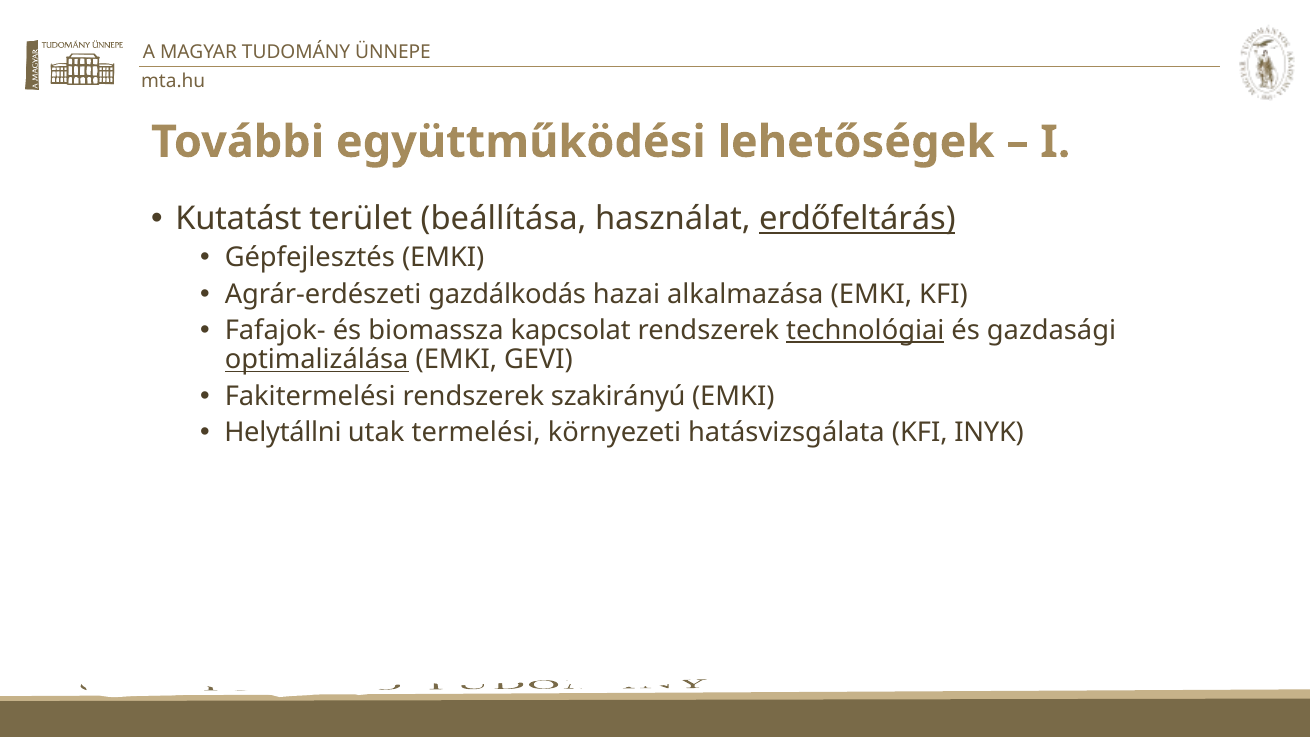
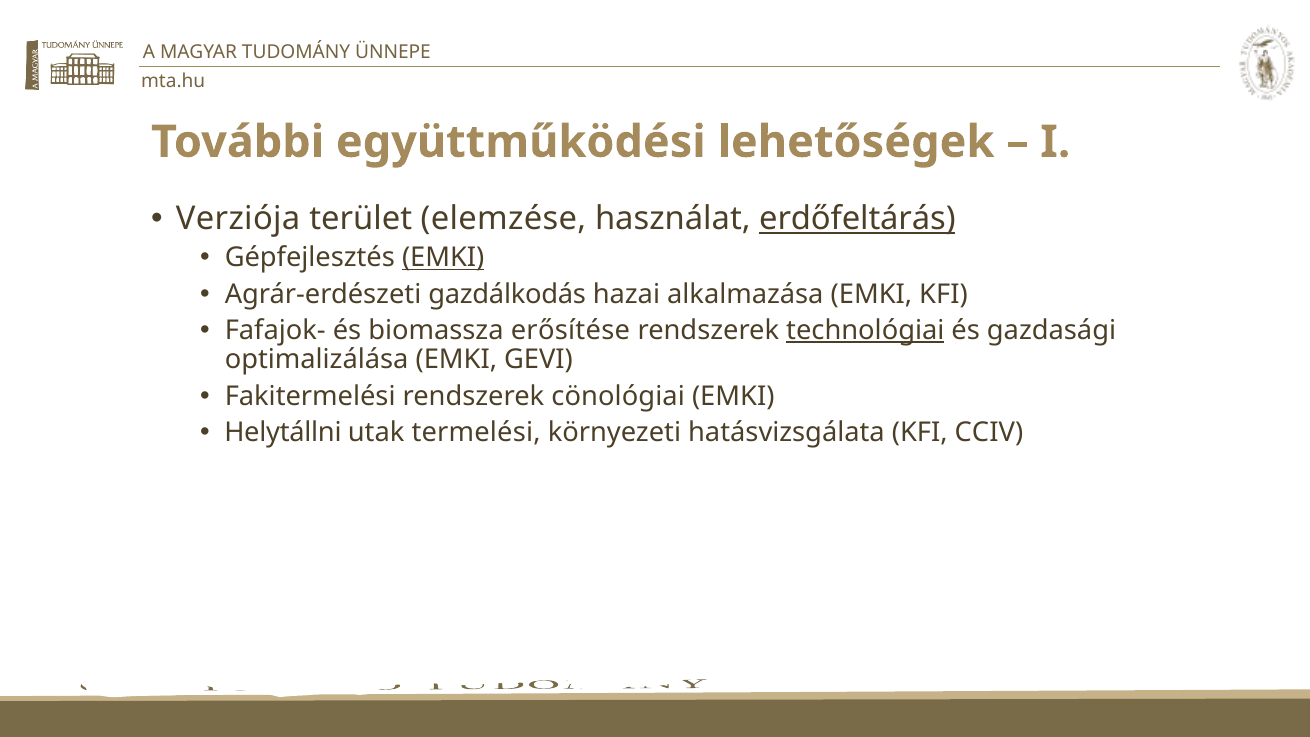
Kutatást: Kutatást -> Verziója
beállítása: beállítása -> elemzése
EMKI at (443, 258) underline: none -> present
kapcsolat: kapcsolat -> erősítése
optimalizálása underline: present -> none
szakirányú: szakirányú -> cönológiai
INYK: INYK -> CCIV
